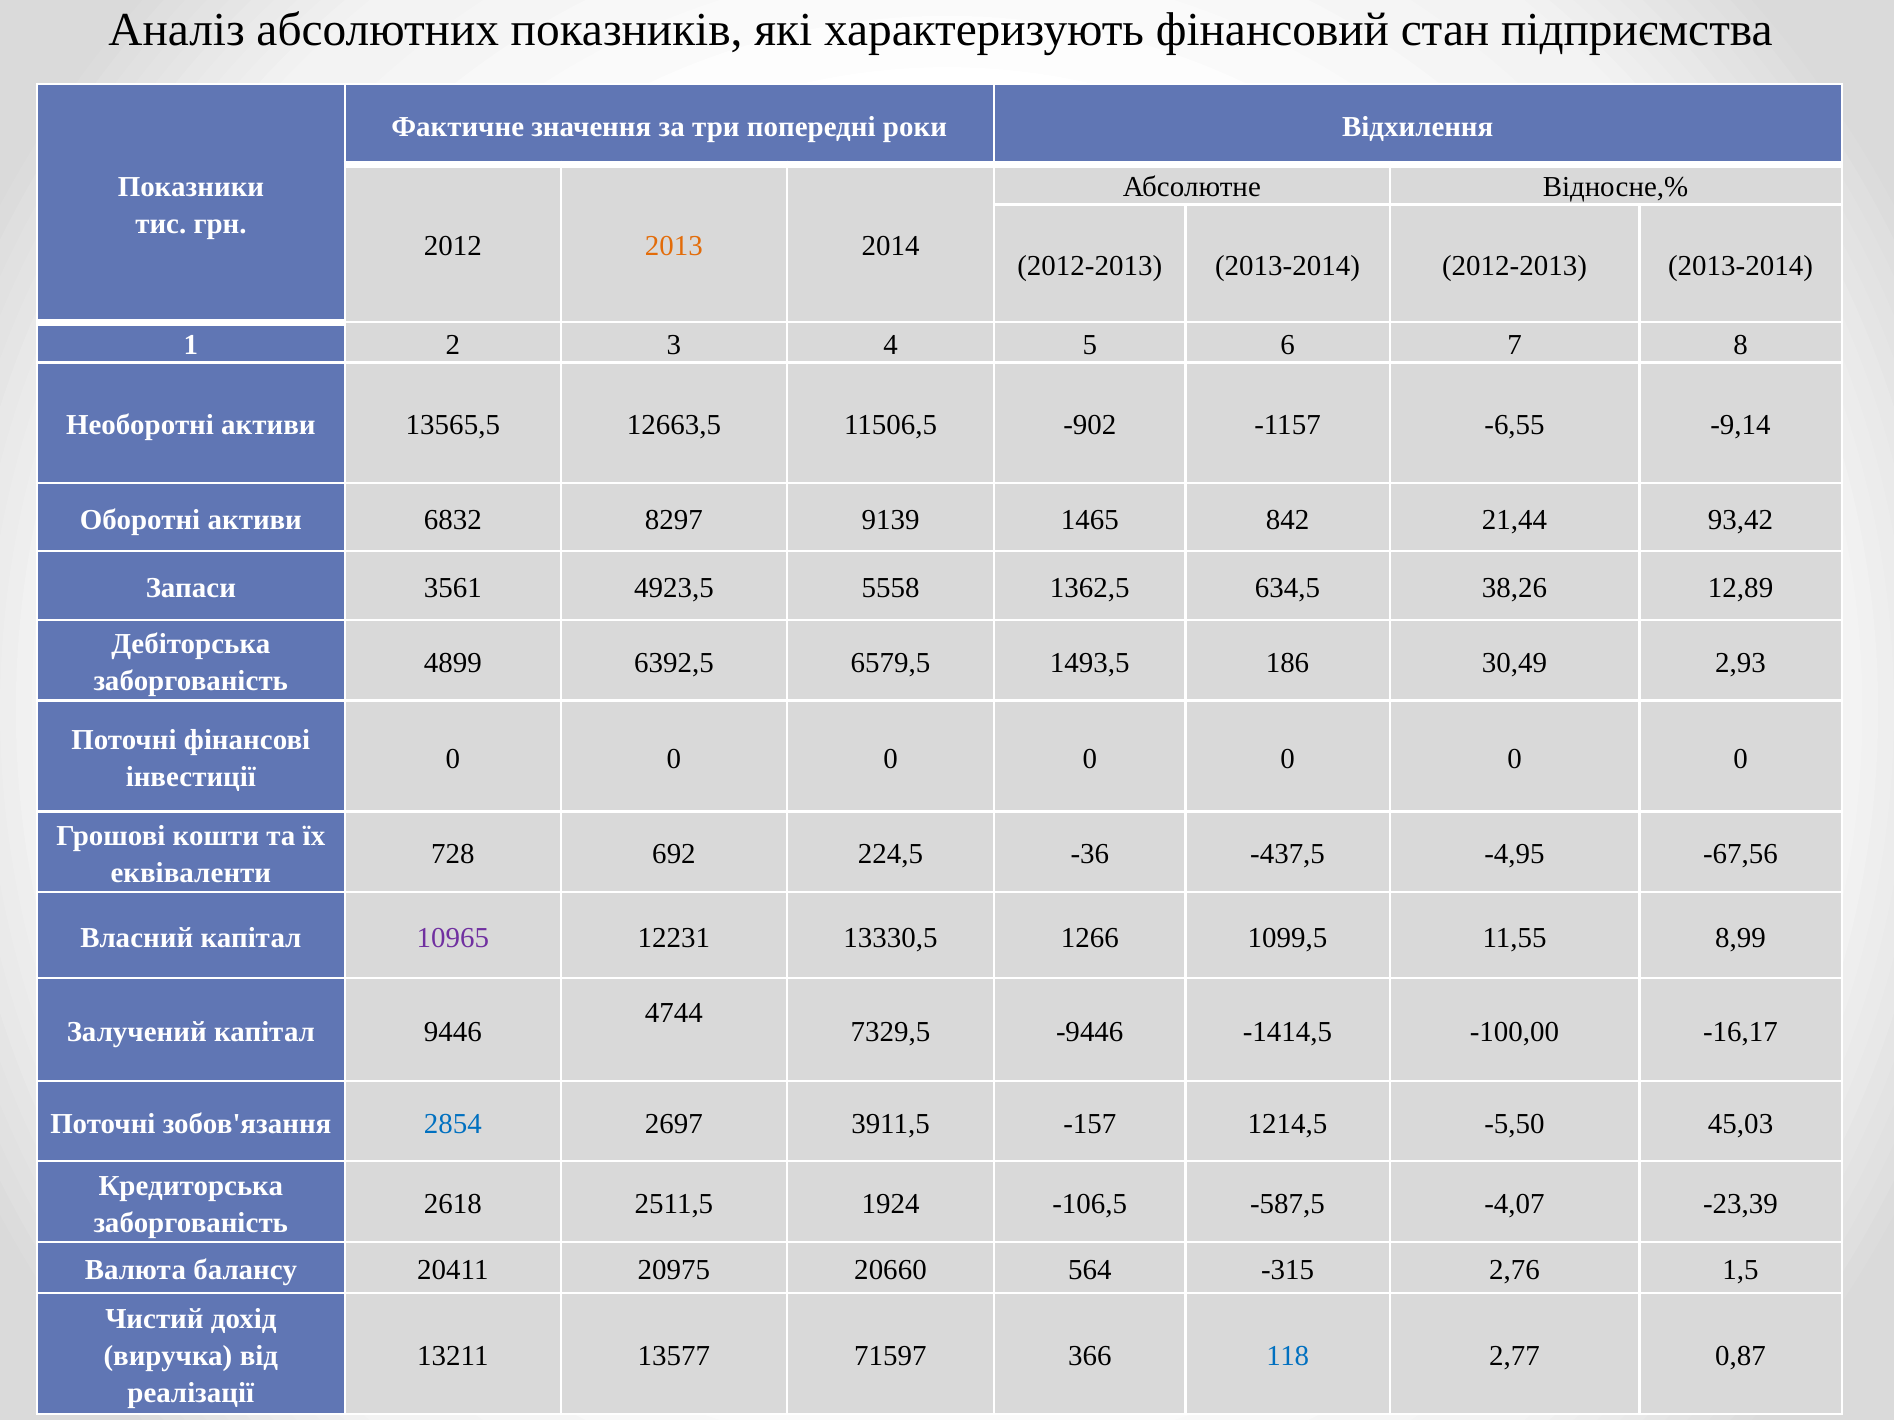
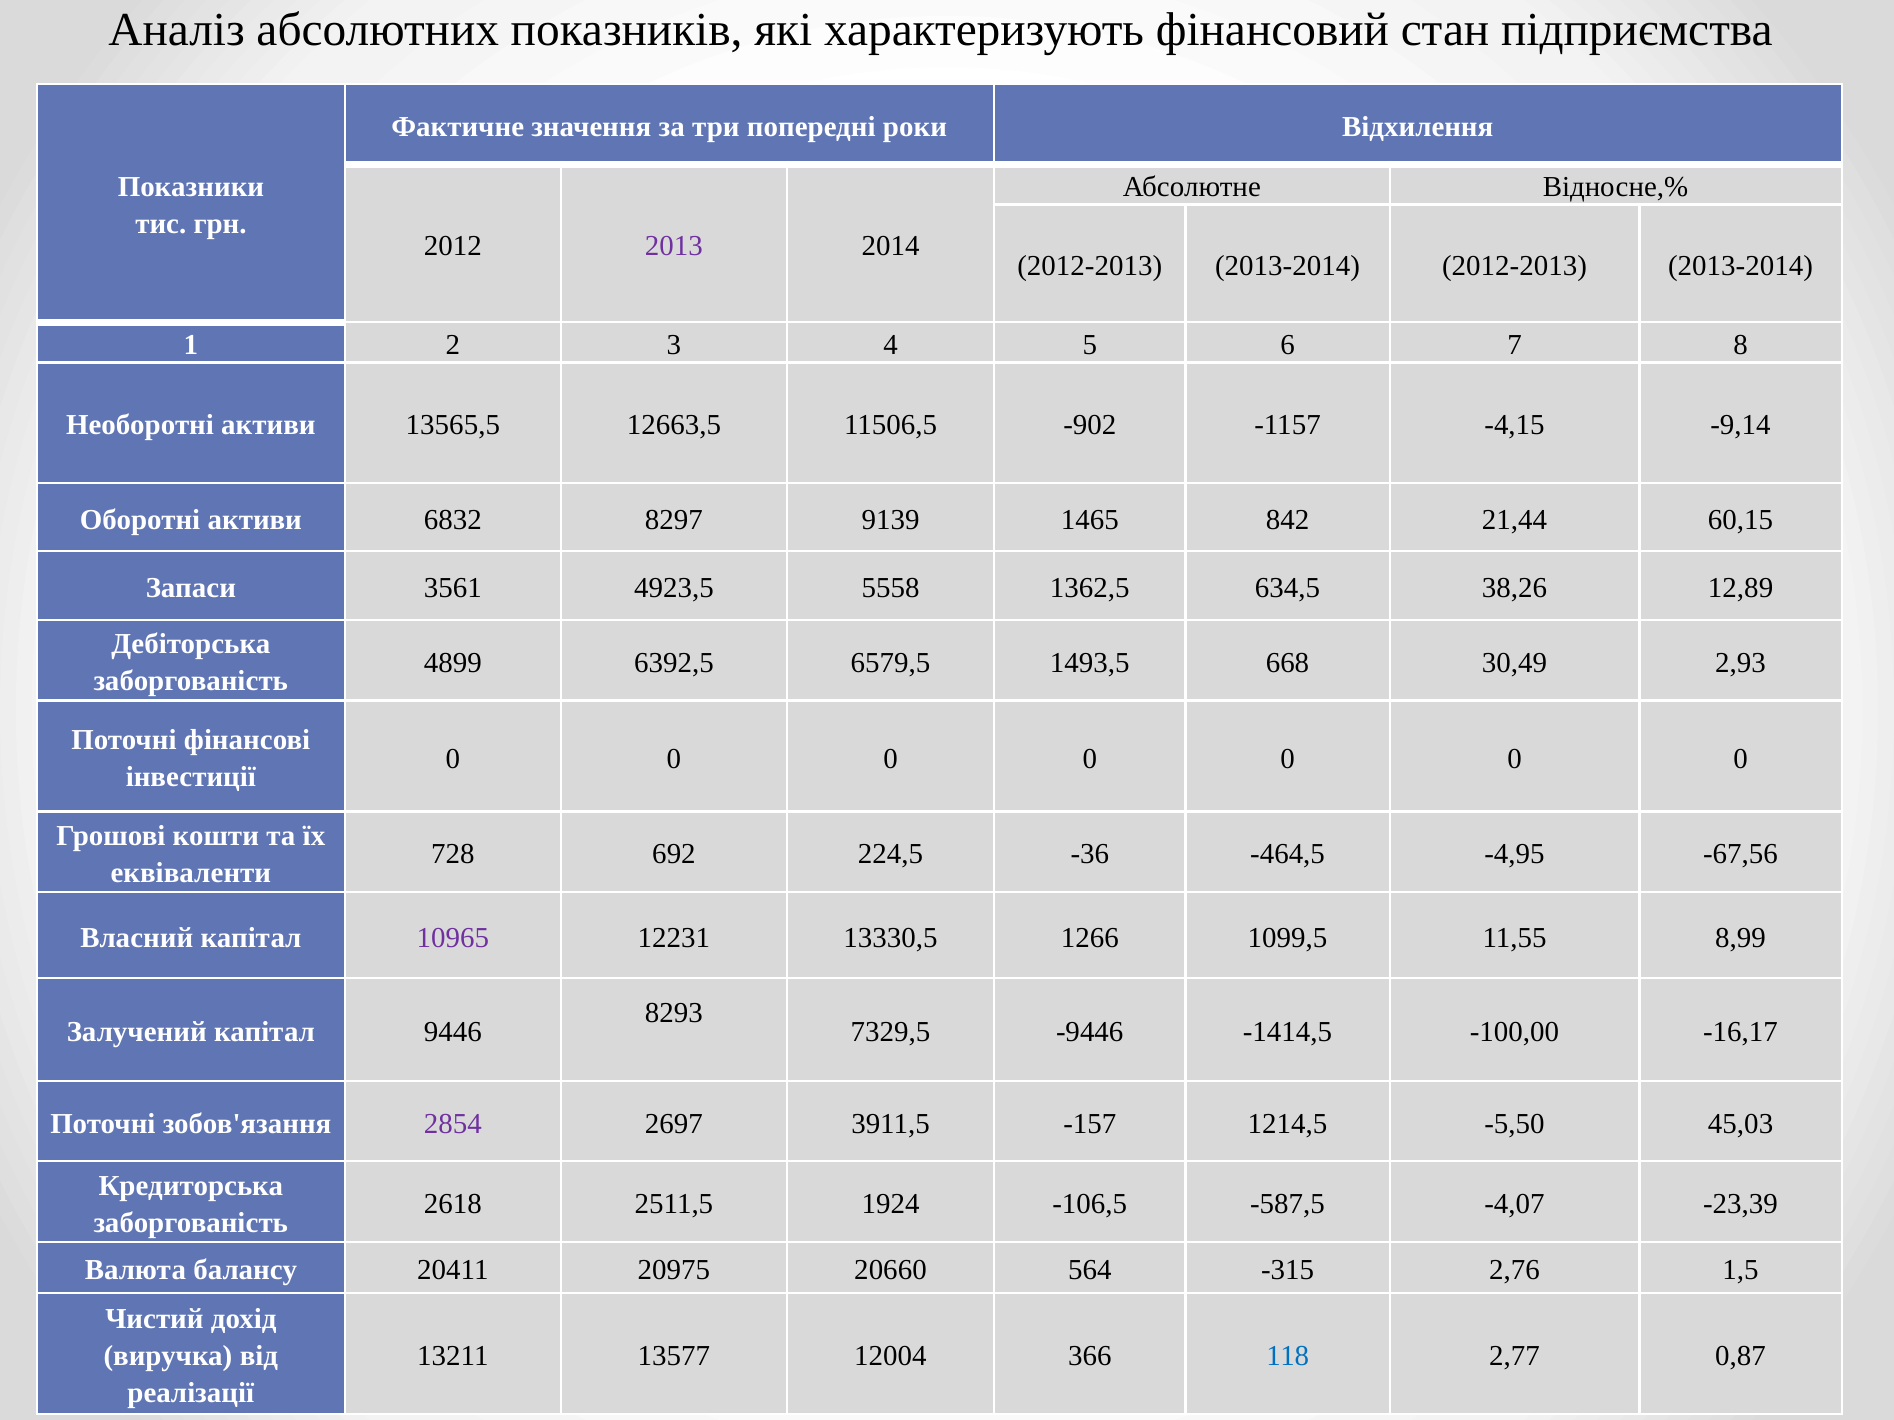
2013 colour: orange -> purple
-6,55: -6,55 -> -4,15
93,42: 93,42 -> 60,15
186: 186 -> 668
-437,5: -437,5 -> -464,5
4744: 4744 -> 8293
2854 colour: blue -> purple
71597: 71597 -> 12004
